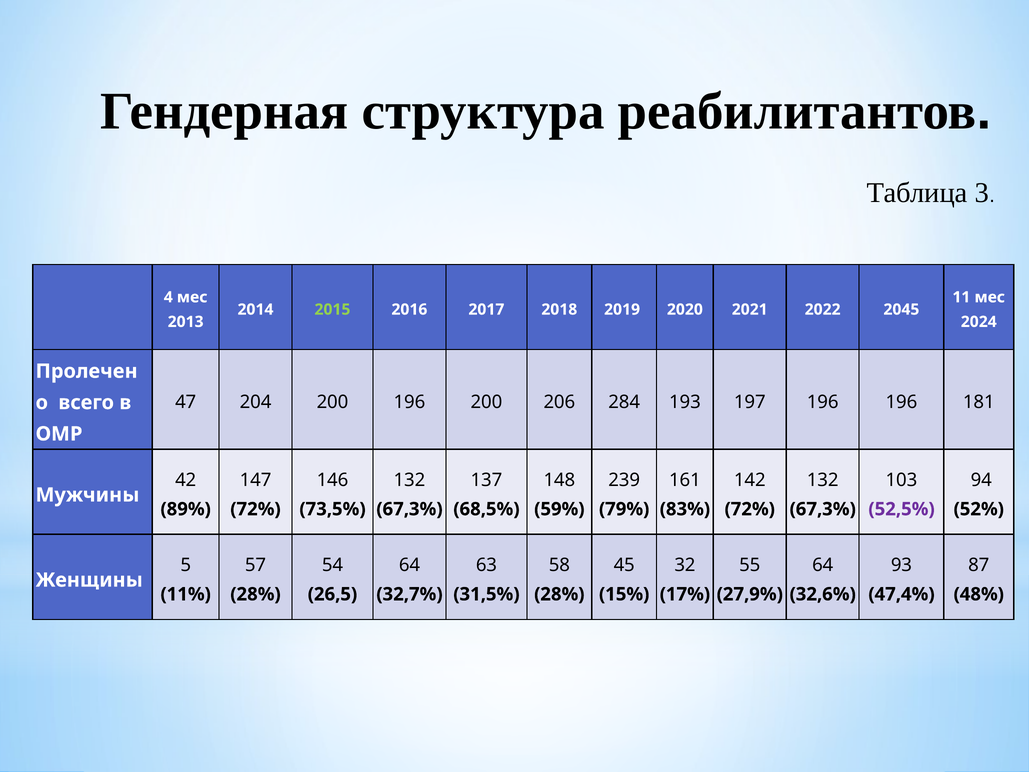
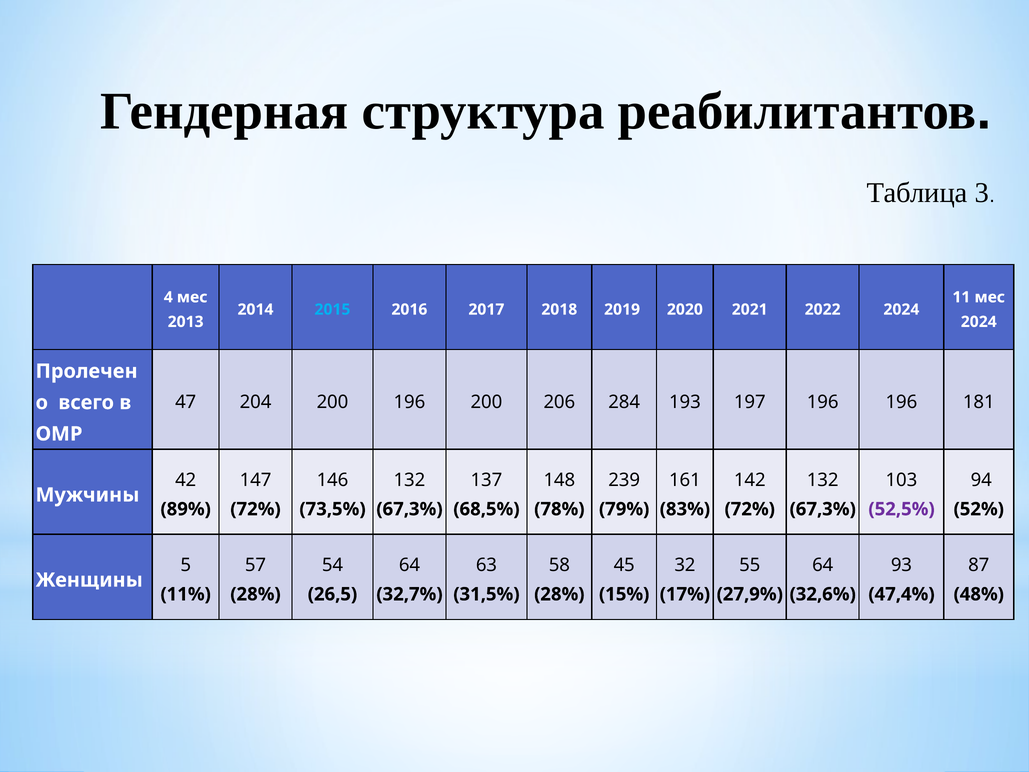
2015 colour: light green -> light blue
2022 2045: 2045 -> 2024
59%: 59% -> 78%
